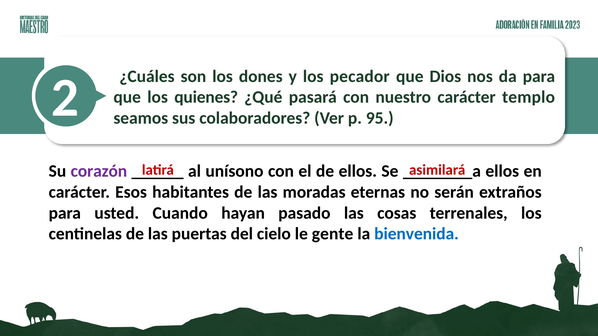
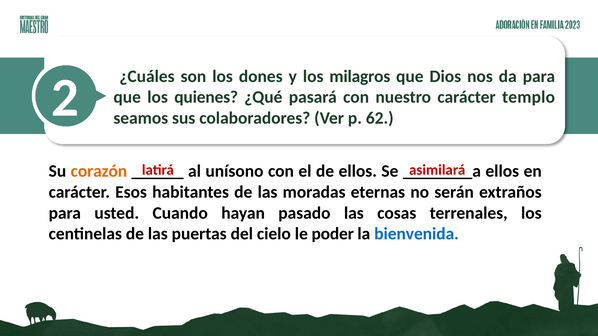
pecador: pecador -> milagros
95: 95 -> 62
corazón colour: purple -> orange
gente: gente -> poder
